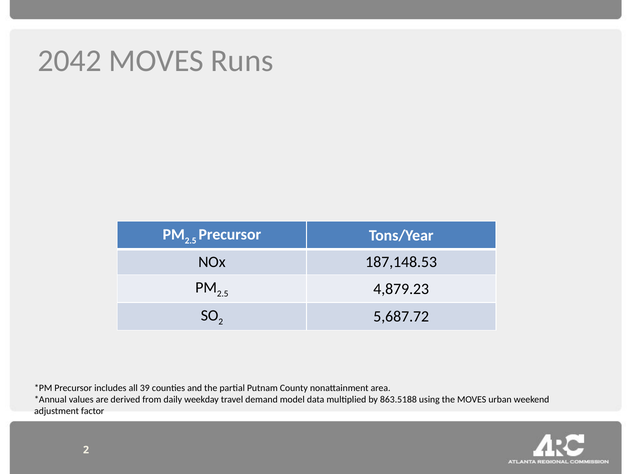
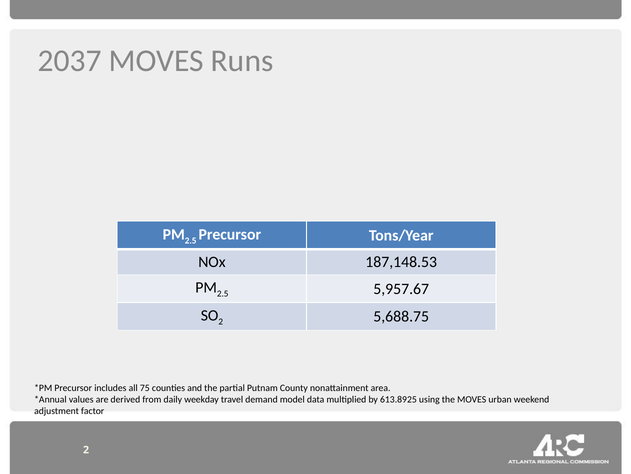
2042: 2042 -> 2037
4,879.23: 4,879.23 -> 5,957.67
5,687.72: 5,687.72 -> 5,688.75
39: 39 -> 75
863.5188: 863.5188 -> 613.8925
